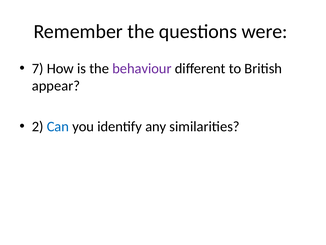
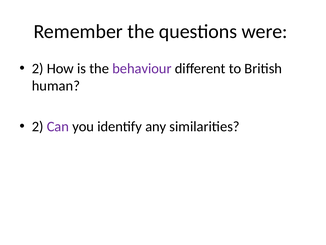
7 at (38, 68): 7 -> 2
appear: appear -> human
Can colour: blue -> purple
